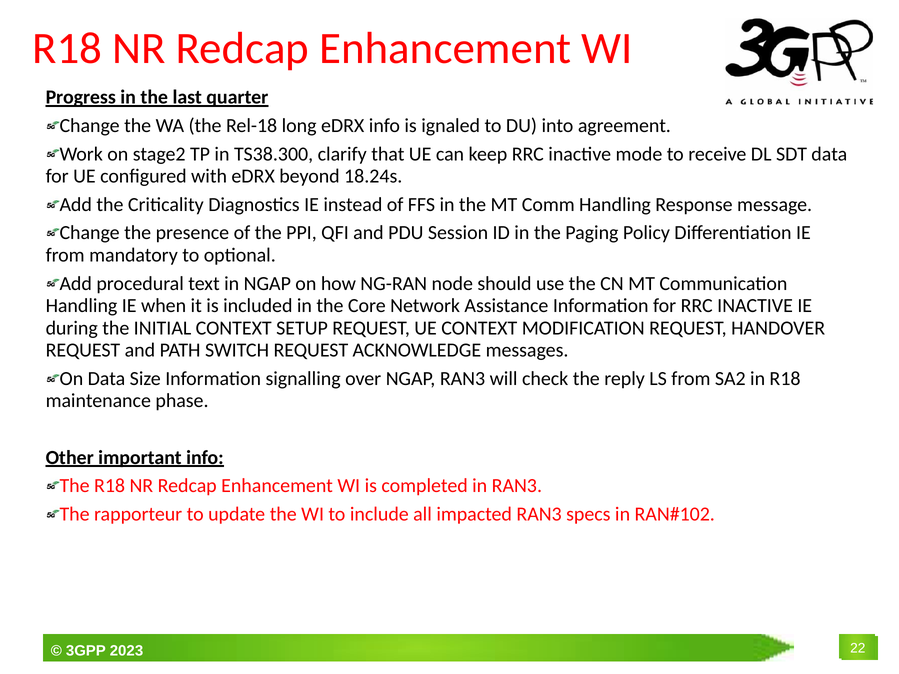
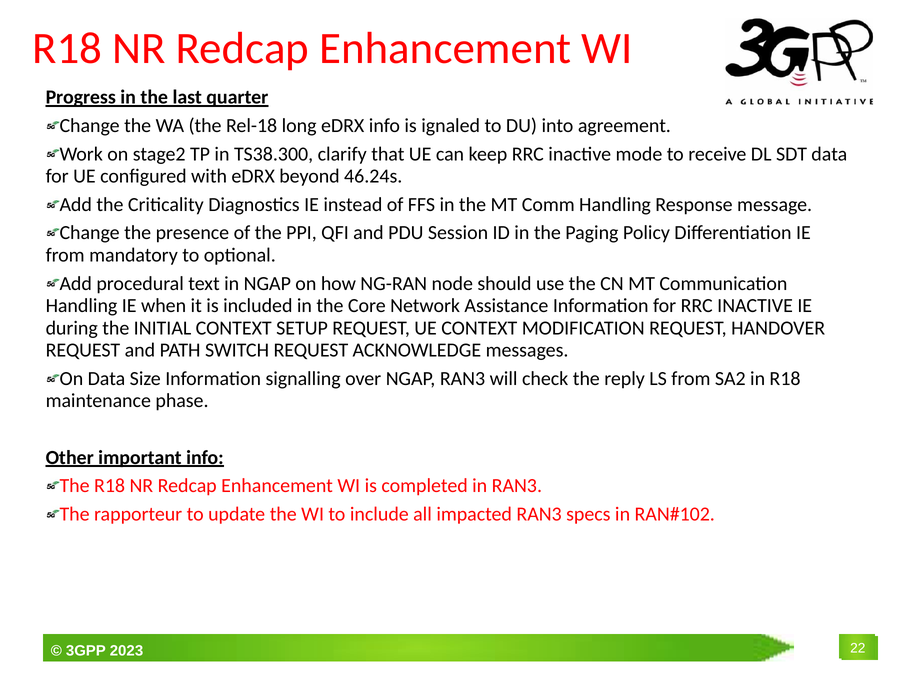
18.24s: 18.24s -> 46.24s
